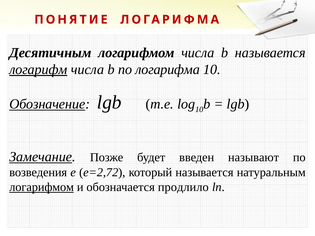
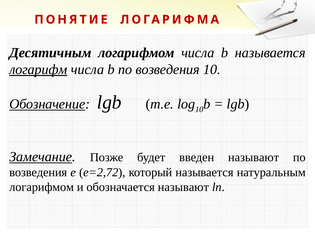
b по логарифма: логарифма -> возведения
логарифмом at (42, 187) underline: present -> none
обозначается продлило: продлило -> называют
